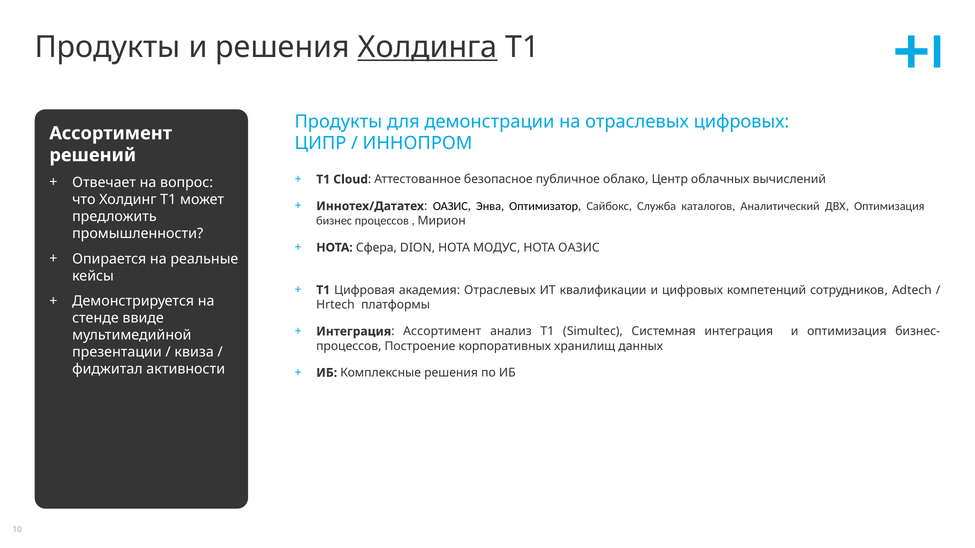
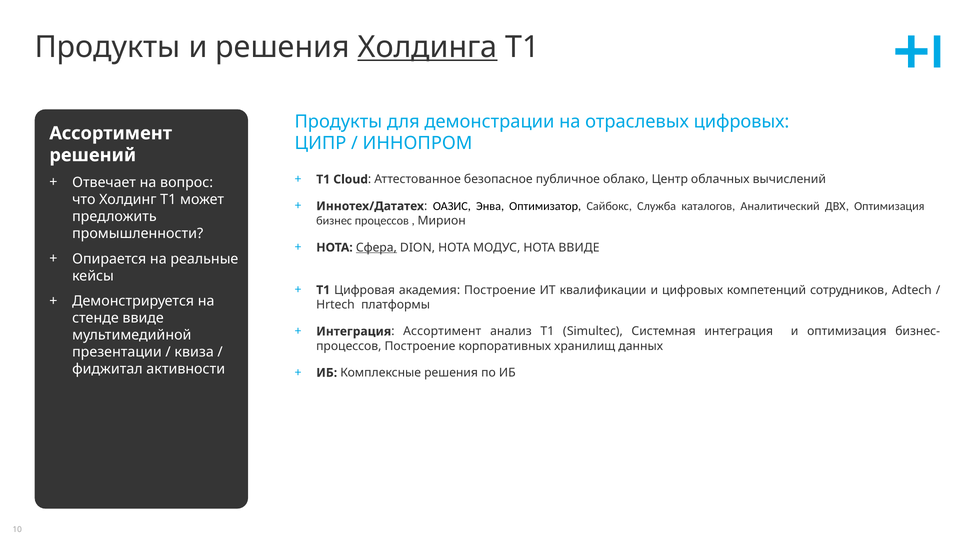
Сфера underline: none -> present
НОТА ОАЗИС: ОАЗИС -> ВВИДЕ
академия Отраслевых: Отраслевых -> Построение
